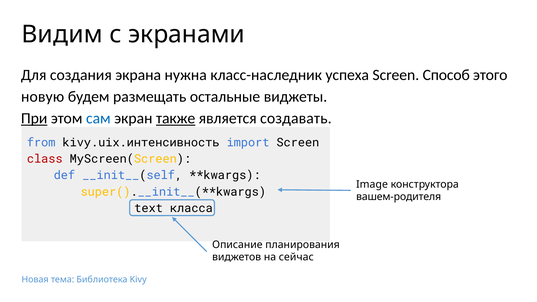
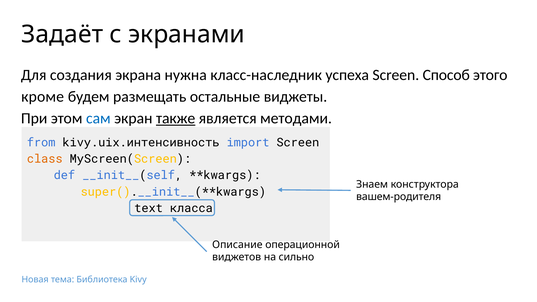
Видим: Видим -> Задаёт
новую: новую -> кроме
При underline: present -> none
создавать: создавать -> методами
class colour: red -> orange
Image: Image -> Знаем
планирования: планирования -> операционной
сейчас: сейчас -> сильно
